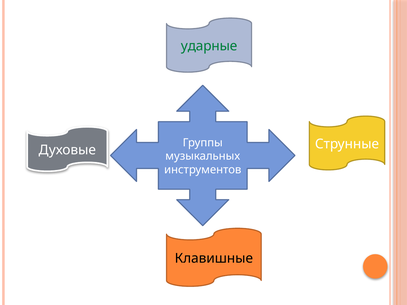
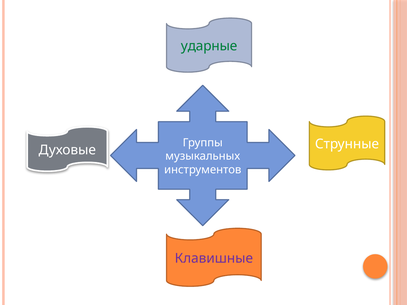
Клавишные colour: black -> purple
